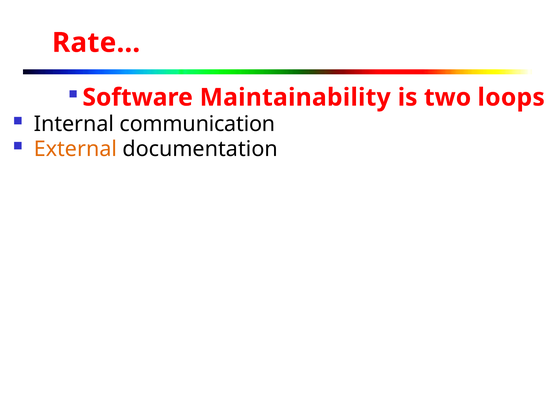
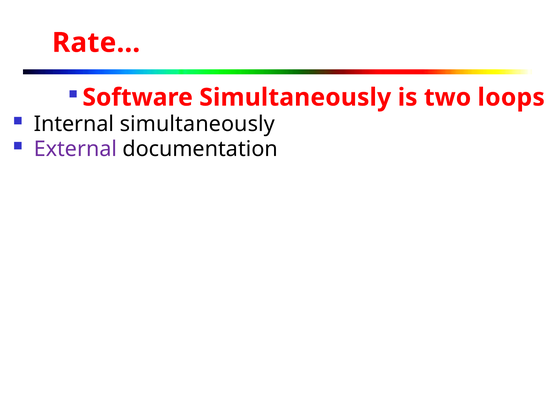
Software Maintainability: Maintainability -> Simultaneously
Internal communication: communication -> simultaneously
External colour: orange -> purple
